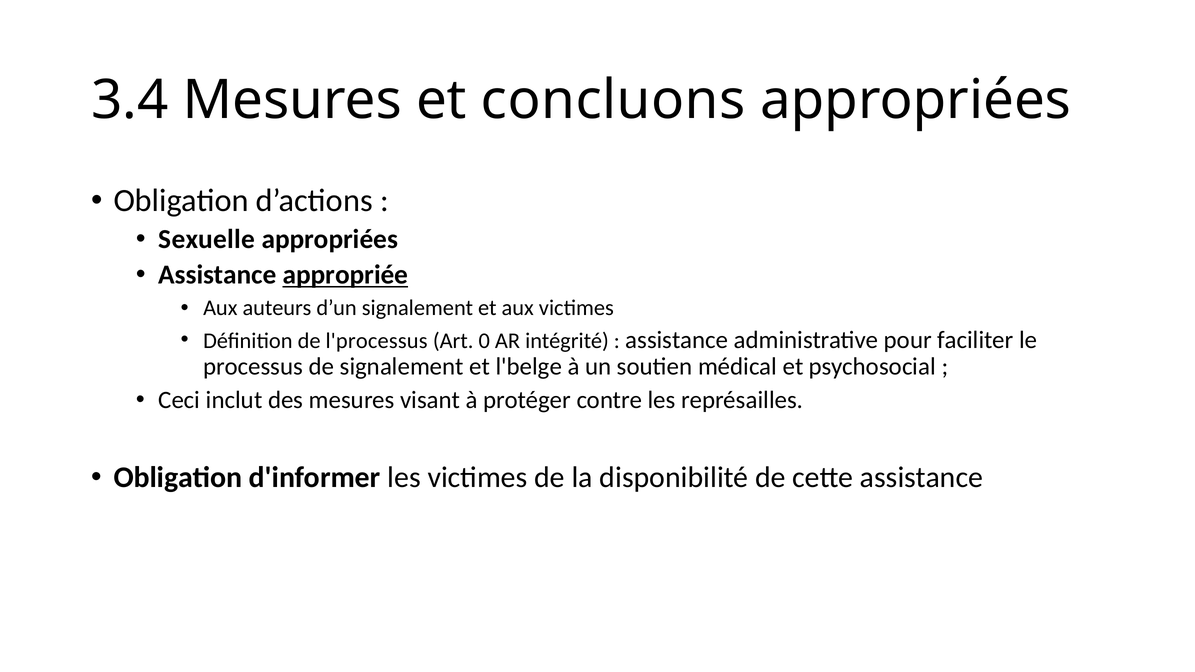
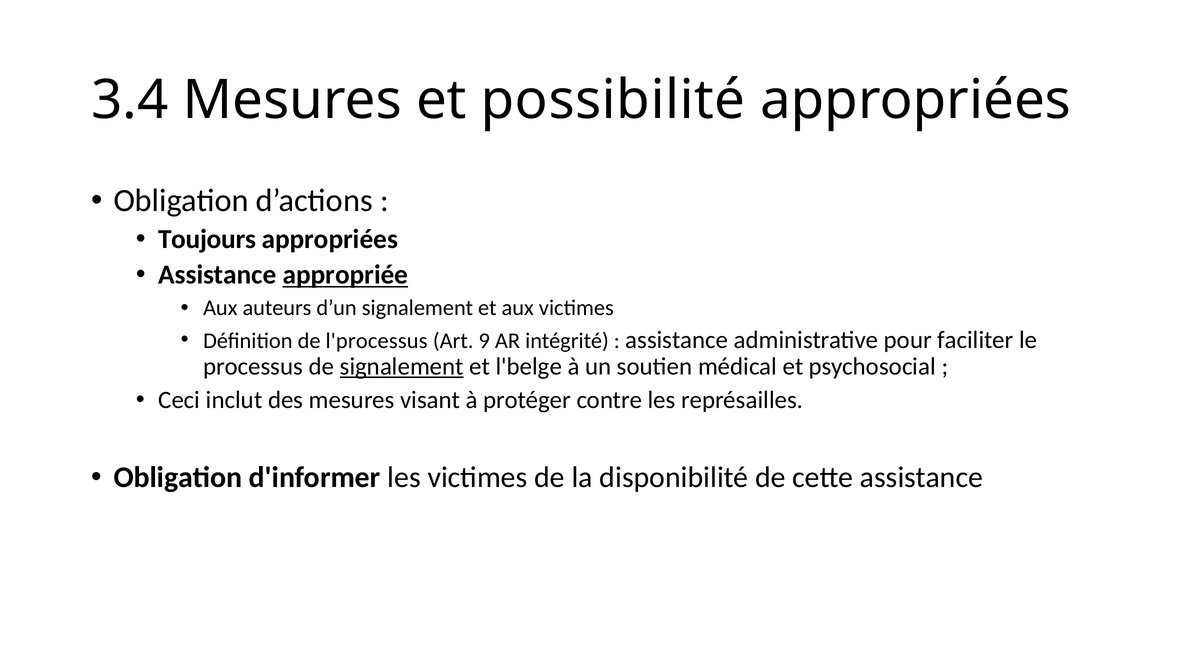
concluons: concluons -> possibilité
Sexuelle: Sexuelle -> Toujours
0: 0 -> 9
signalement at (402, 367) underline: none -> present
